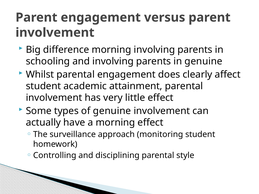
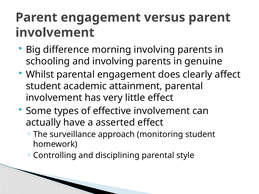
of genuine: genuine -> effective
a morning: morning -> asserted
